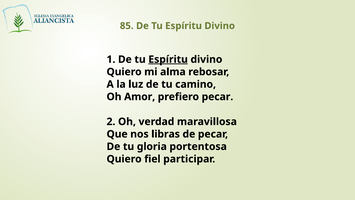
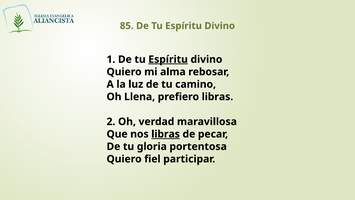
Amor: Amor -> Llena
prefiero pecar: pecar -> libras
libras at (166, 134) underline: none -> present
